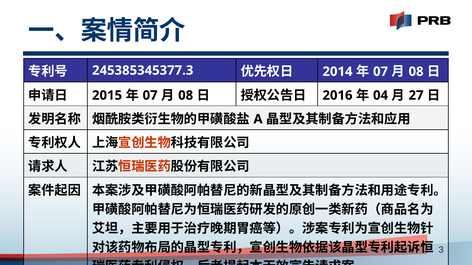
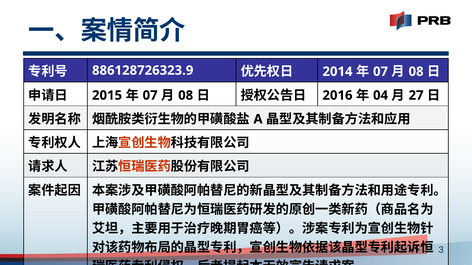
245385345377.3: 245385345377.3 -> 886128726323.9
